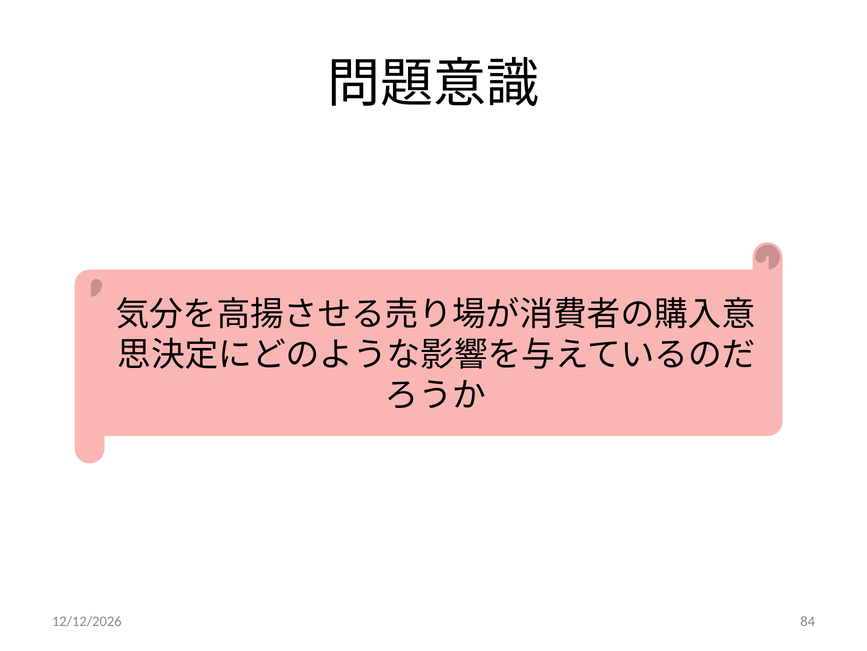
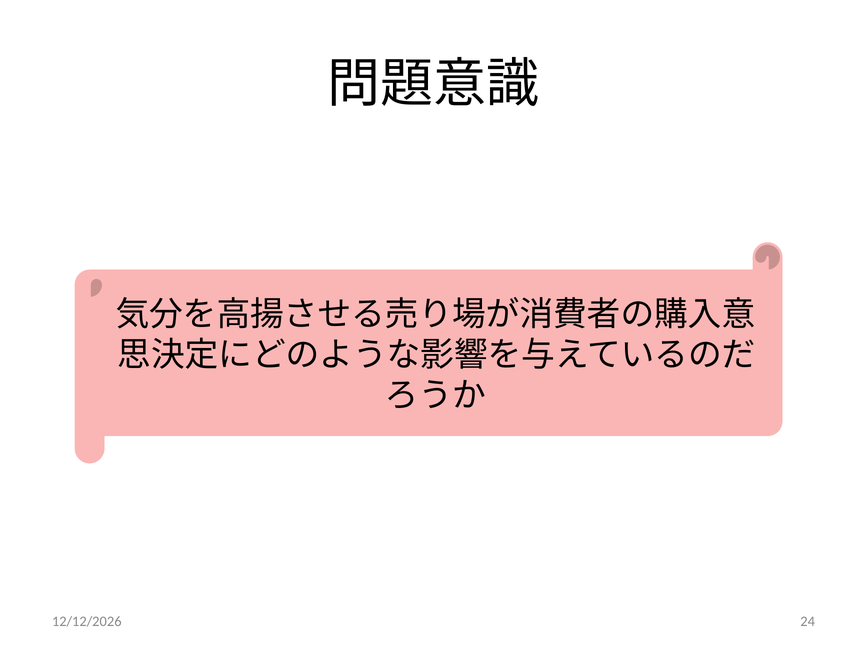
84: 84 -> 24
